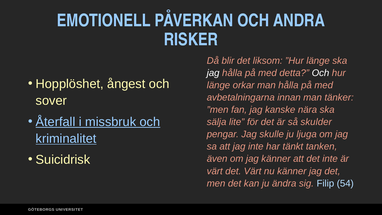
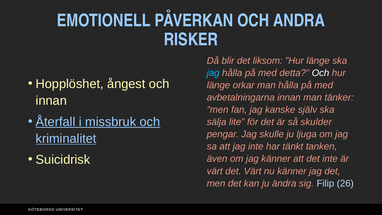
jag at (213, 73) colour: white -> light blue
sover at (51, 101): sover -> innan
nära: nära -> själv
54: 54 -> 26
